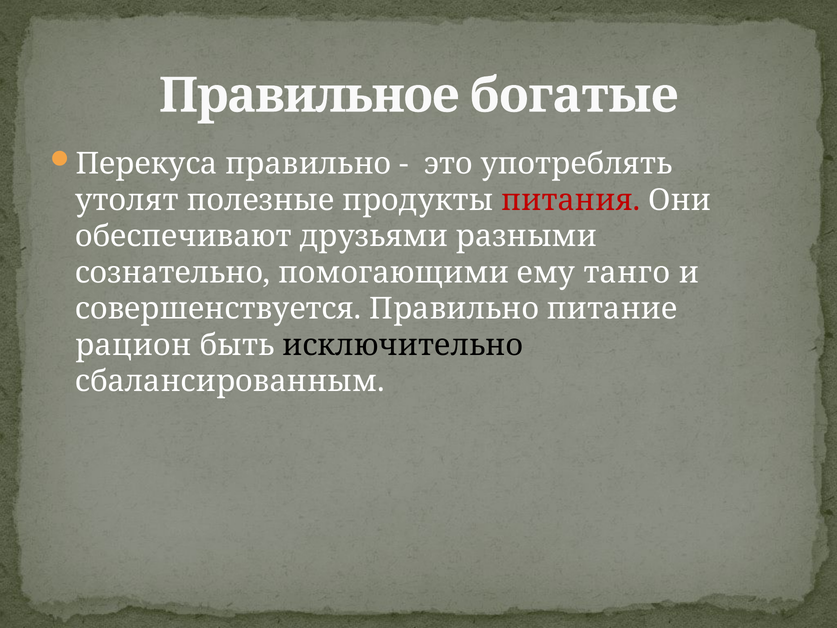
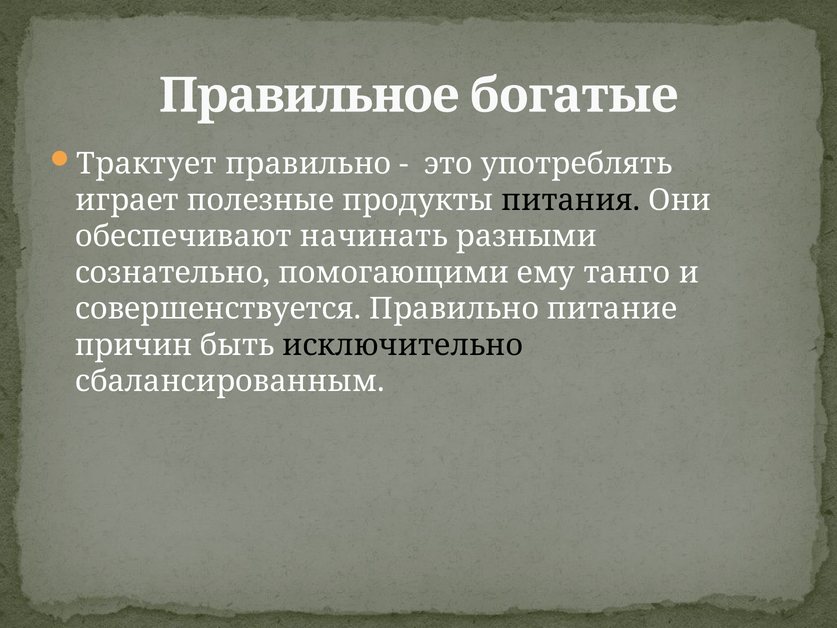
Перекуса: Перекуса -> Трактует
утолят: утолят -> играет
питания colour: red -> black
друзьями: друзьями -> начинать
рацион: рацион -> причин
